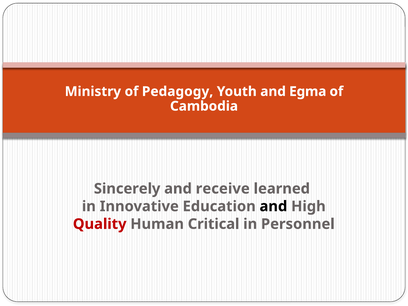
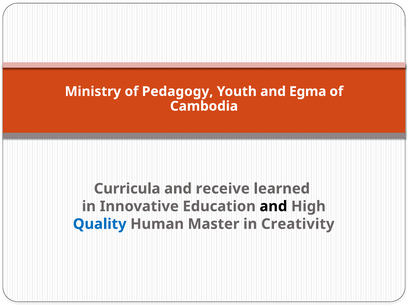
Sincerely: Sincerely -> Curricula
Quality colour: red -> blue
Critical: Critical -> Master
Personnel: Personnel -> Creativity
